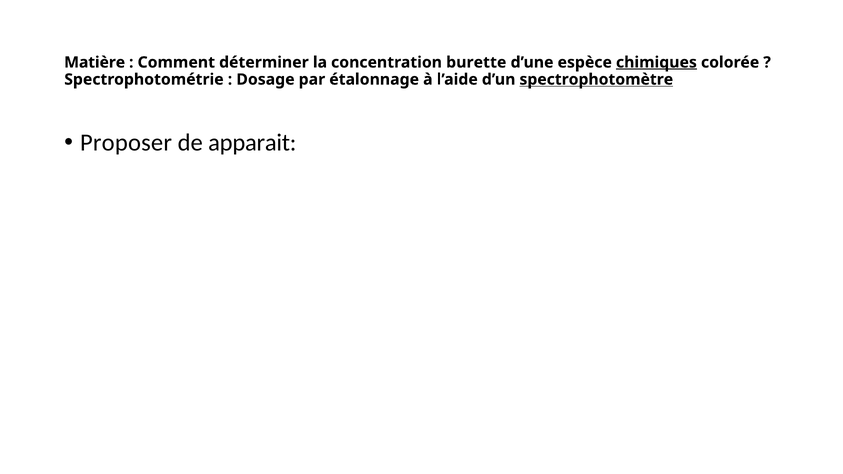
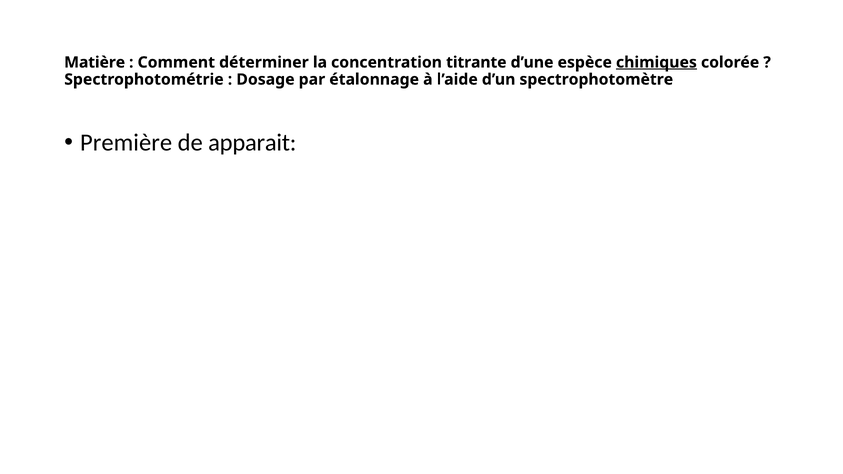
burette: burette -> titrante
spectrophotomètre underline: present -> none
Proposer: Proposer -> Première
